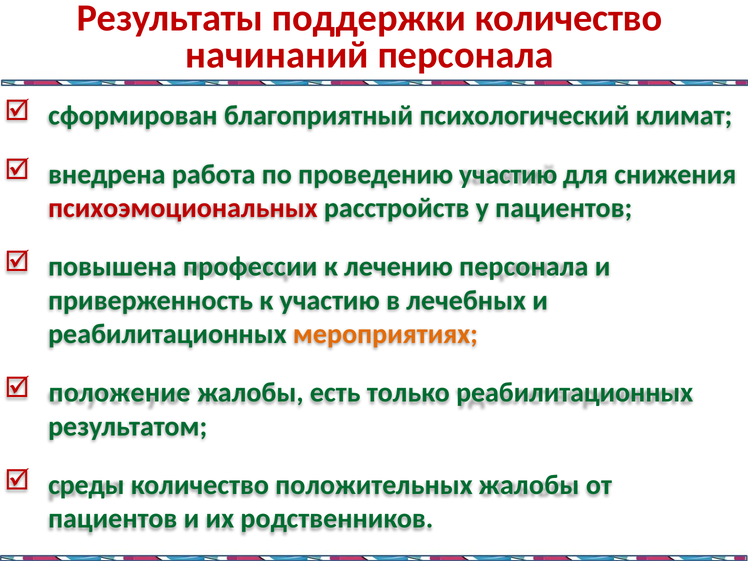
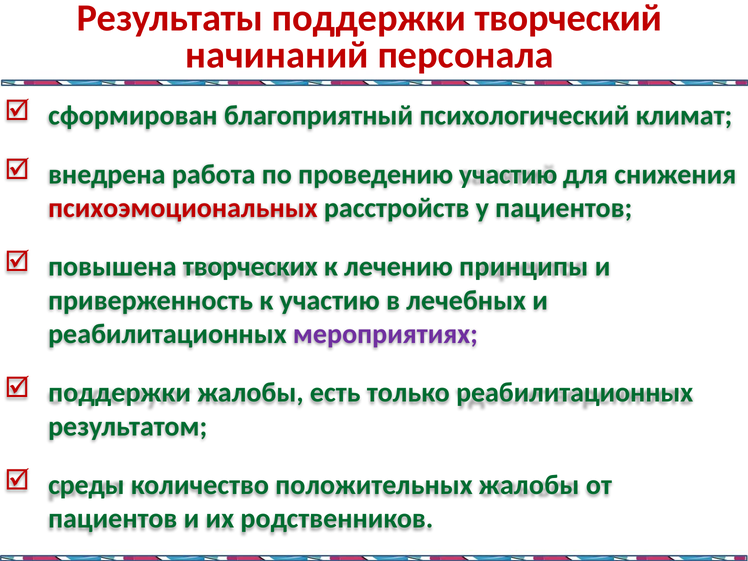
поддержки количество: количество -> творческий
профессии: профессии -> творческих
лечению персонала: персонала -> принципы
мероприятиях colour: orange -> purple
положение at (120, 393): положение -> поддержки
